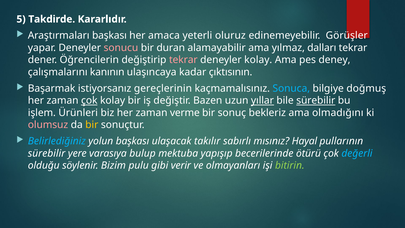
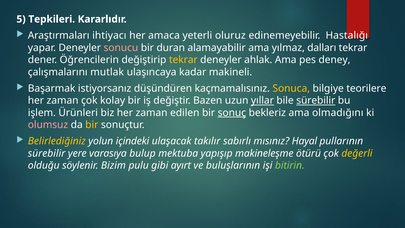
Takdirde: Takdirde -> Tepkileri
Araştırmaları başkası: başkası -> ihtiyacı
Görüşler: Görüşler -> Hastalığı
tekrar at (183, 60) colour: pink -> yellow
deneyler kolay: kolay -> ahlak
kanının: kanının -> mutlak
çıktısının: çıktısının -> makineli
gereçlerinin: gereçlerinin -> düşündüren
Sonuca colour: light blue -> yellow
doğmuş: doğmuş -> teorilere
çok at (89, 101) underline: present -> none
verme: verme -> edilen
sonuç underline: none -> present
Belirlediğiniz colour: light blue -> yellow
yolun başkası: başkası -> içindeki
becerilerinde: becerilerinde -> makineleşme
değerli colour: light blue -> yellow
verir: verir -> ayırt
olmayanları: olmayanları -> buluşlarının
